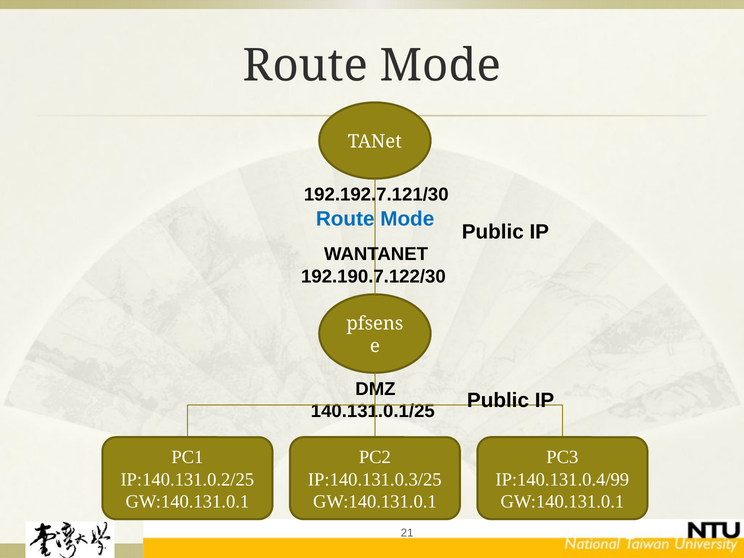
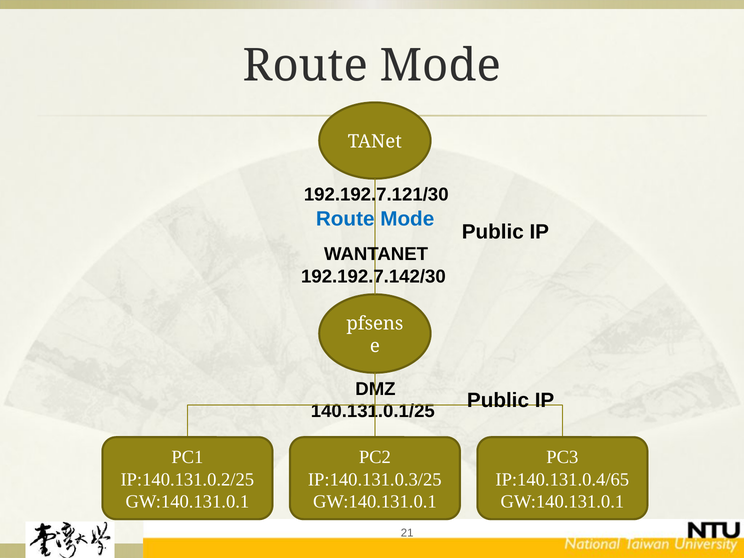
192.190.7.122/30: 192.190.7.122/30 -> 192.192.7.142/30
IP:140.131.0.4/99: IP:140.131.0.4/99 -> IP:140.131.0.4/65
